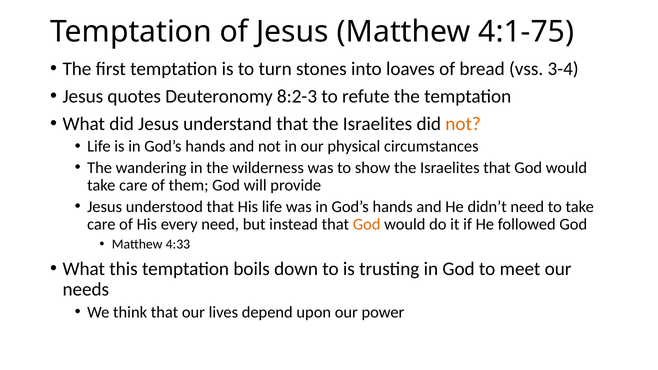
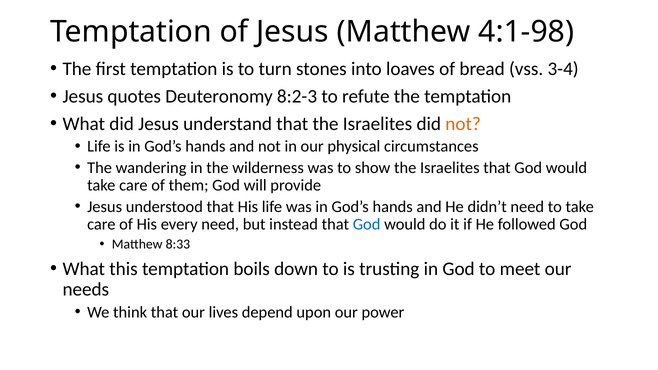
4:1-75: 4:1-75 -> 4:1-98
God at (367, 224) colour: orange -> blue
4:33: 4:33 -> 8:33
